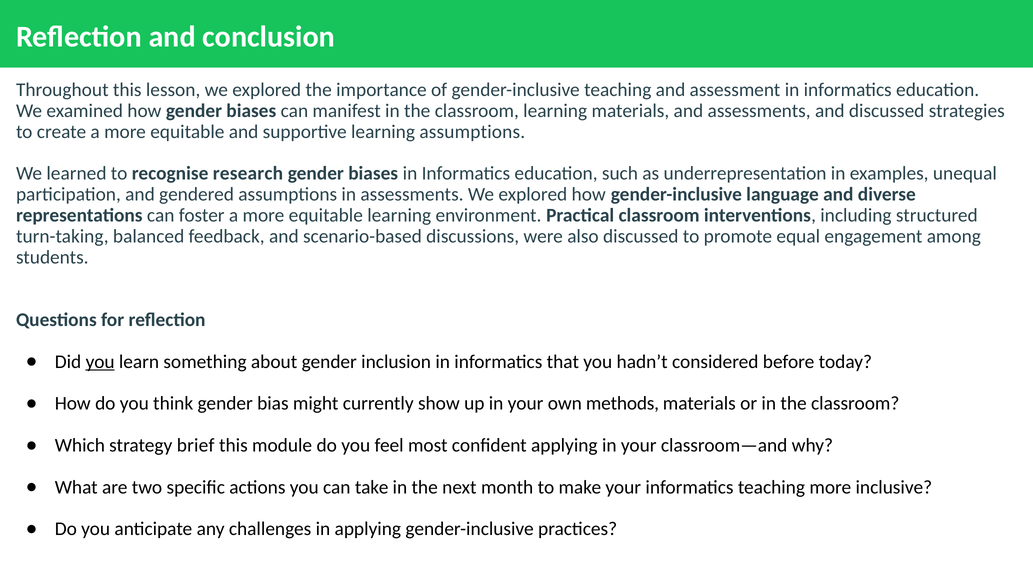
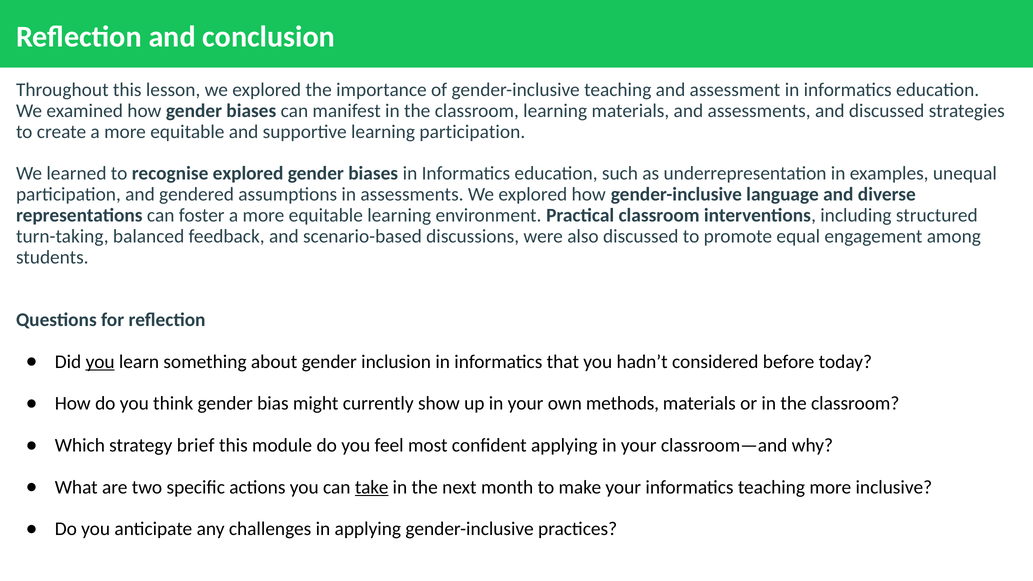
learning assumptions: assumptions -> participation
recognise research: research -> explored
take underline: none -> present
